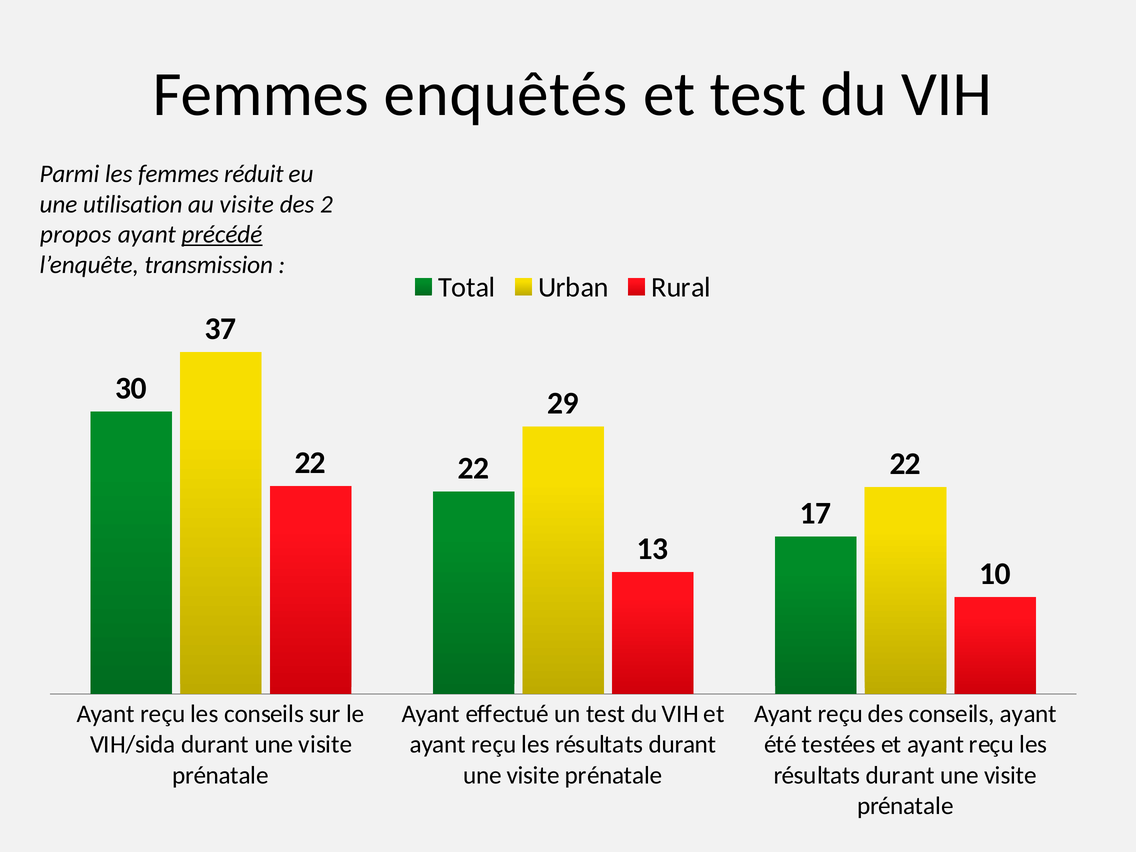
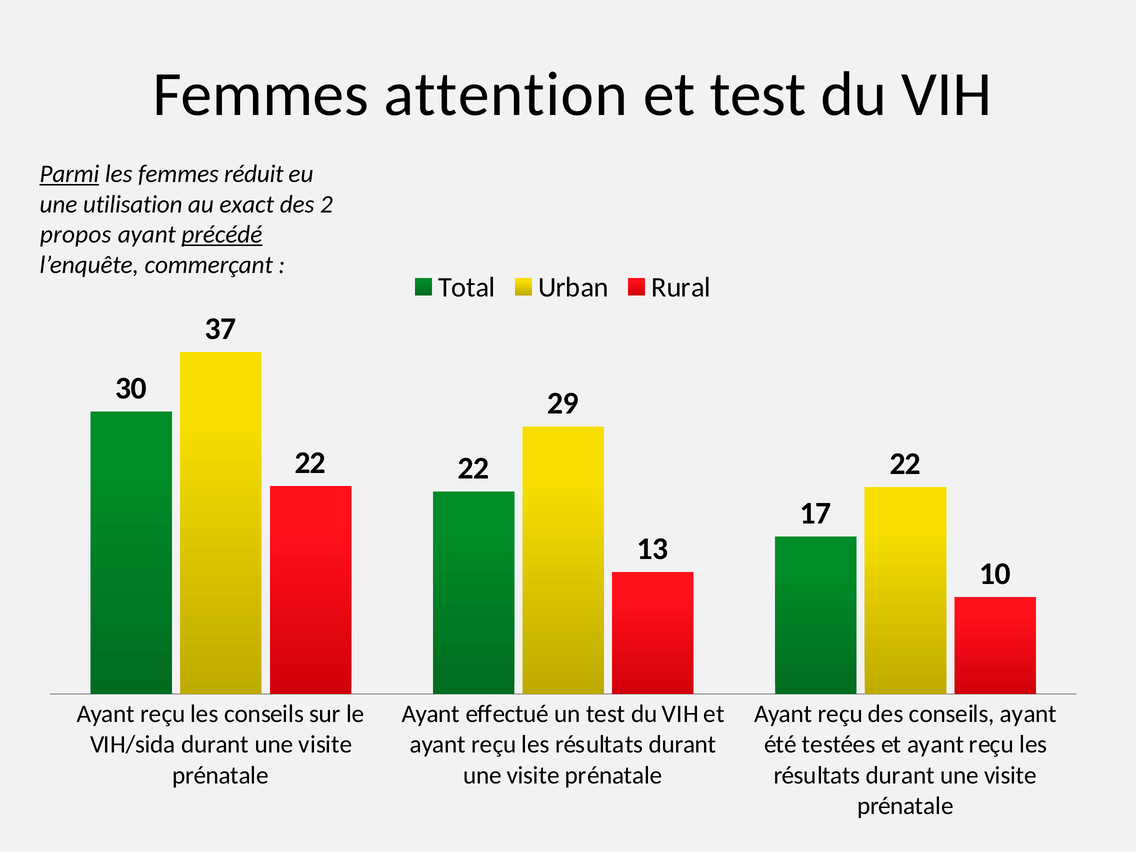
enquêtés: enquêtés -> attention
Parmi underline: none -> present
au visite: visite -> exact
transmission: transmission -> commerçant
